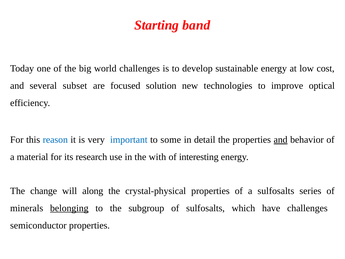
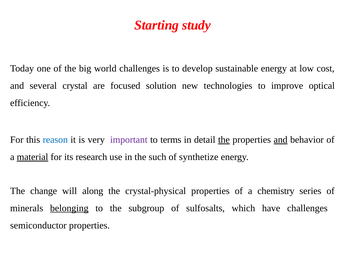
band: band -> study
subset: subset -> crystal
important colour: blue -> purple
some: some -> terms
the at (224, 140) underline: none -> present
material underline: none -> present
with: with -> such
interesting: interesting -> synthetize
a sulfosalts: sulfosalts -> chemistry
